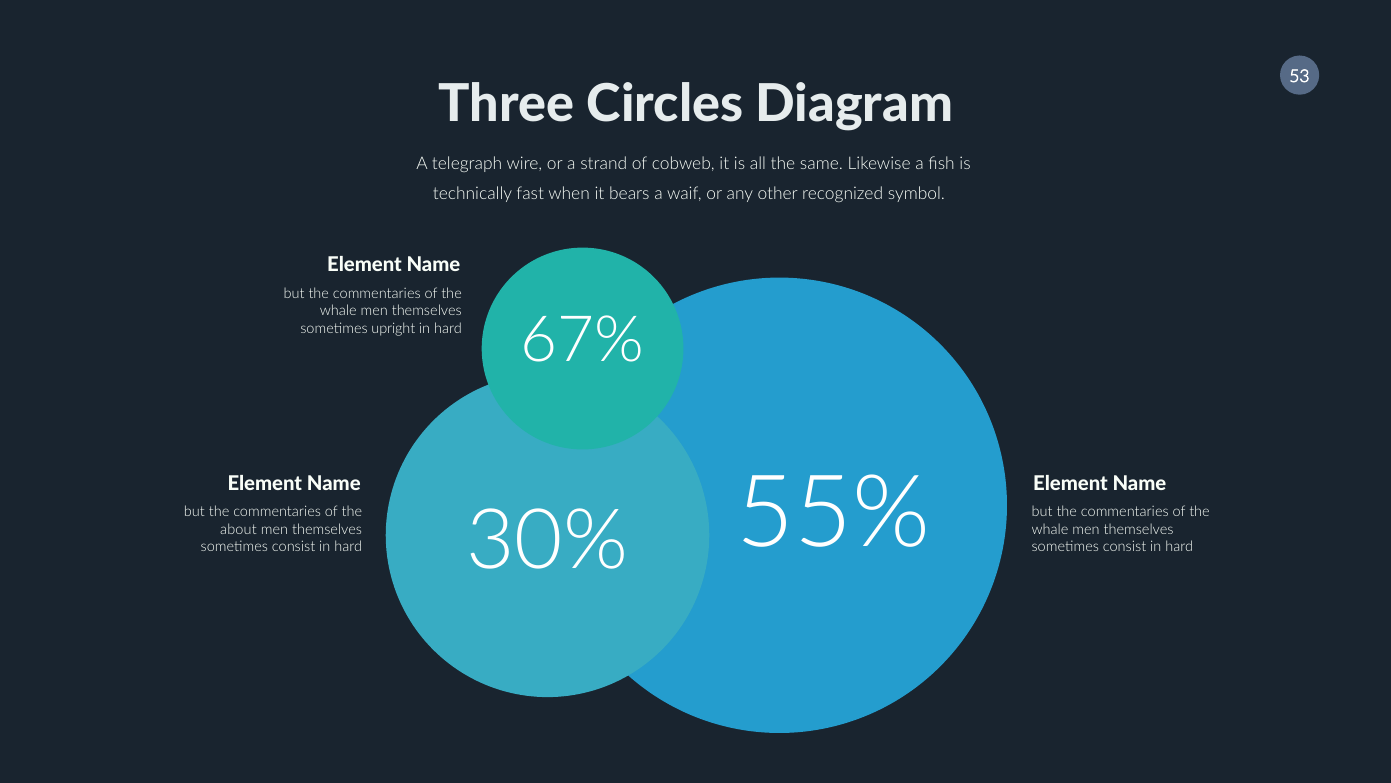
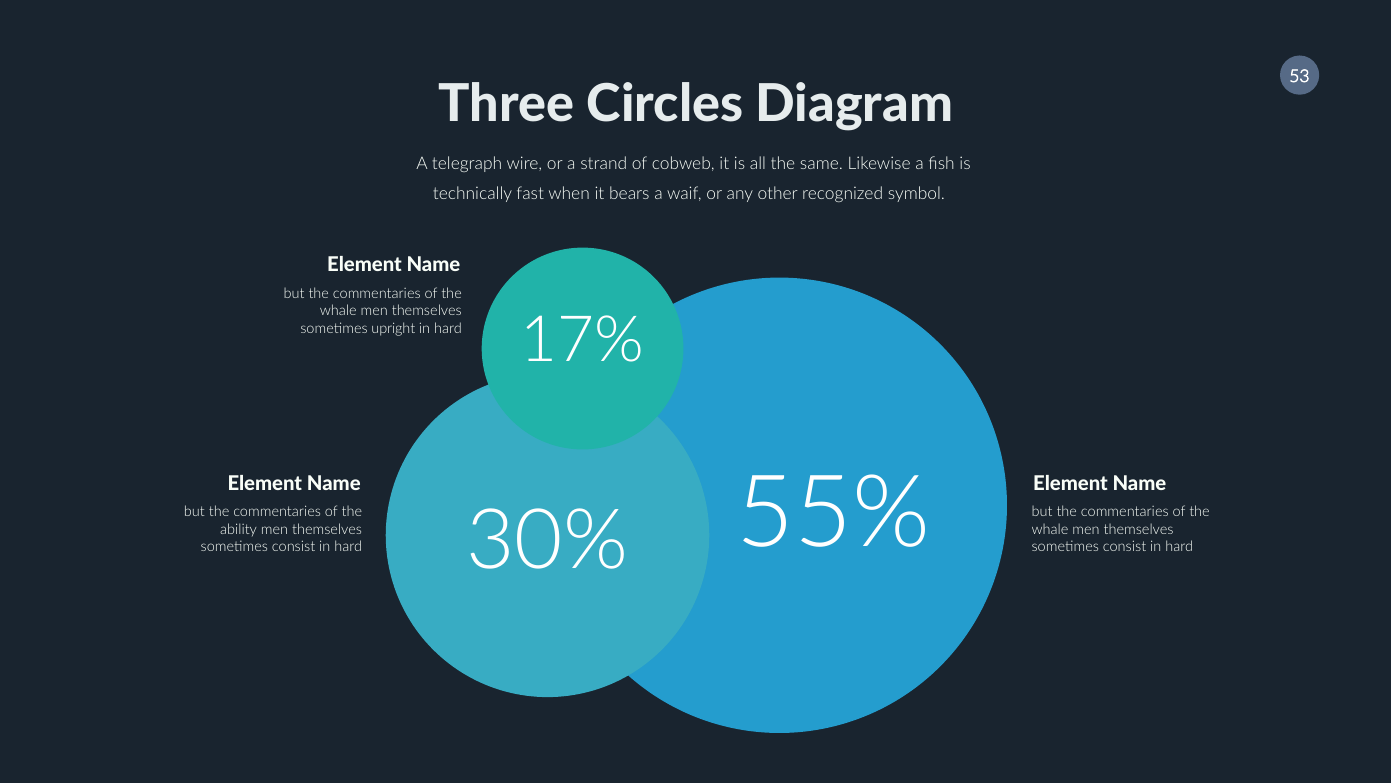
67%: 67% -> 17%
about: about -> ability
